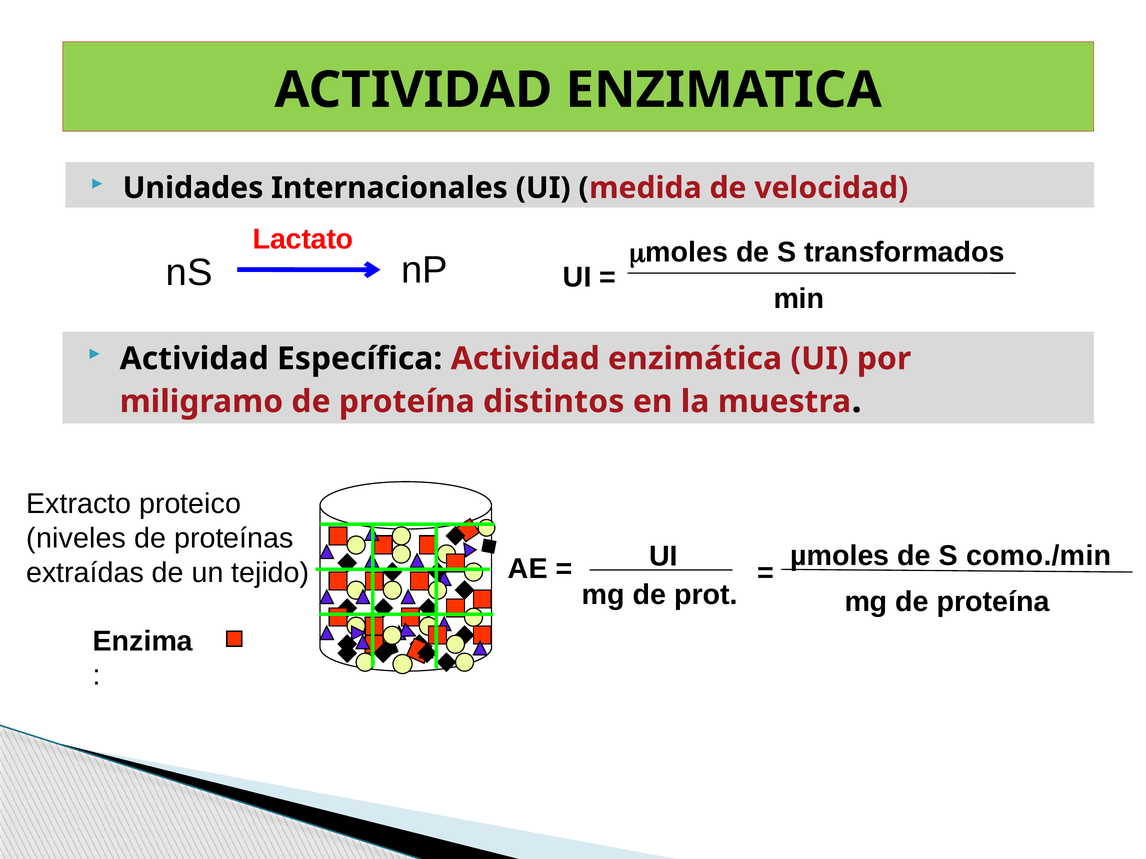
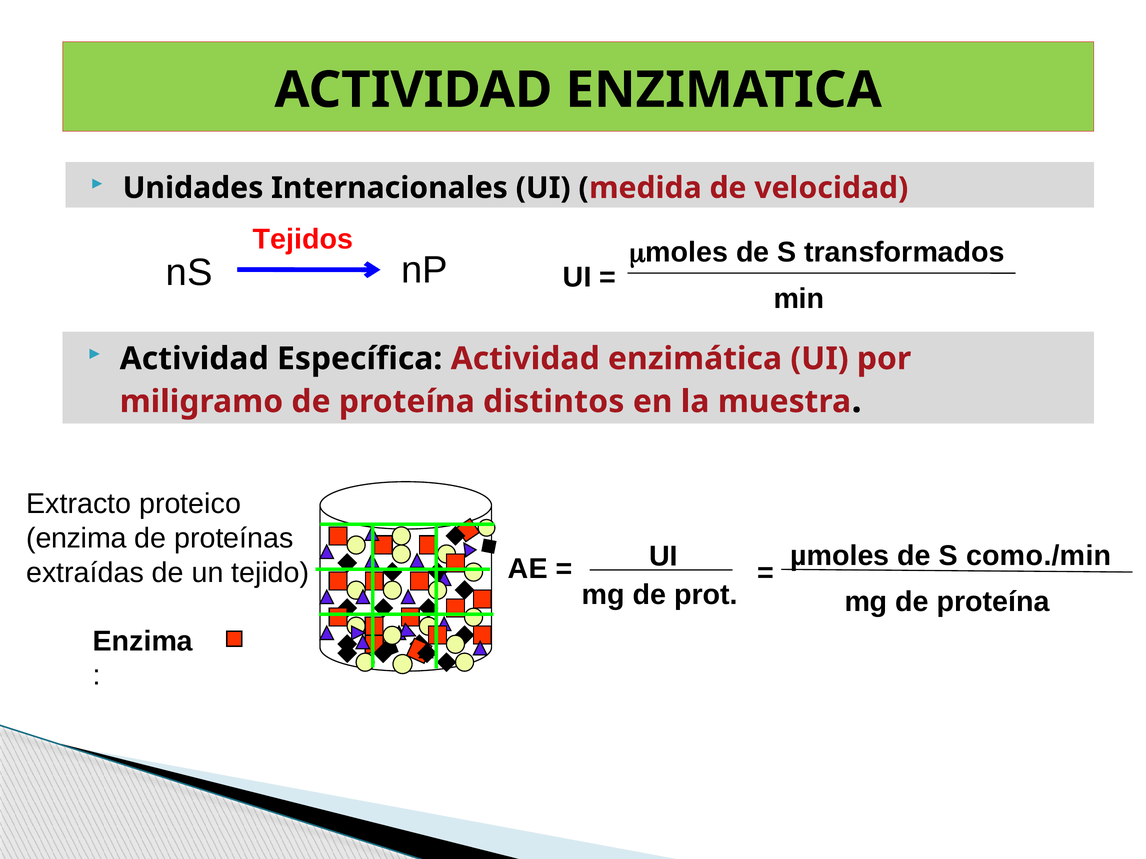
Lactato: Lactato -> Tejidos
niveles at (76, 539): niveles -> enzima
